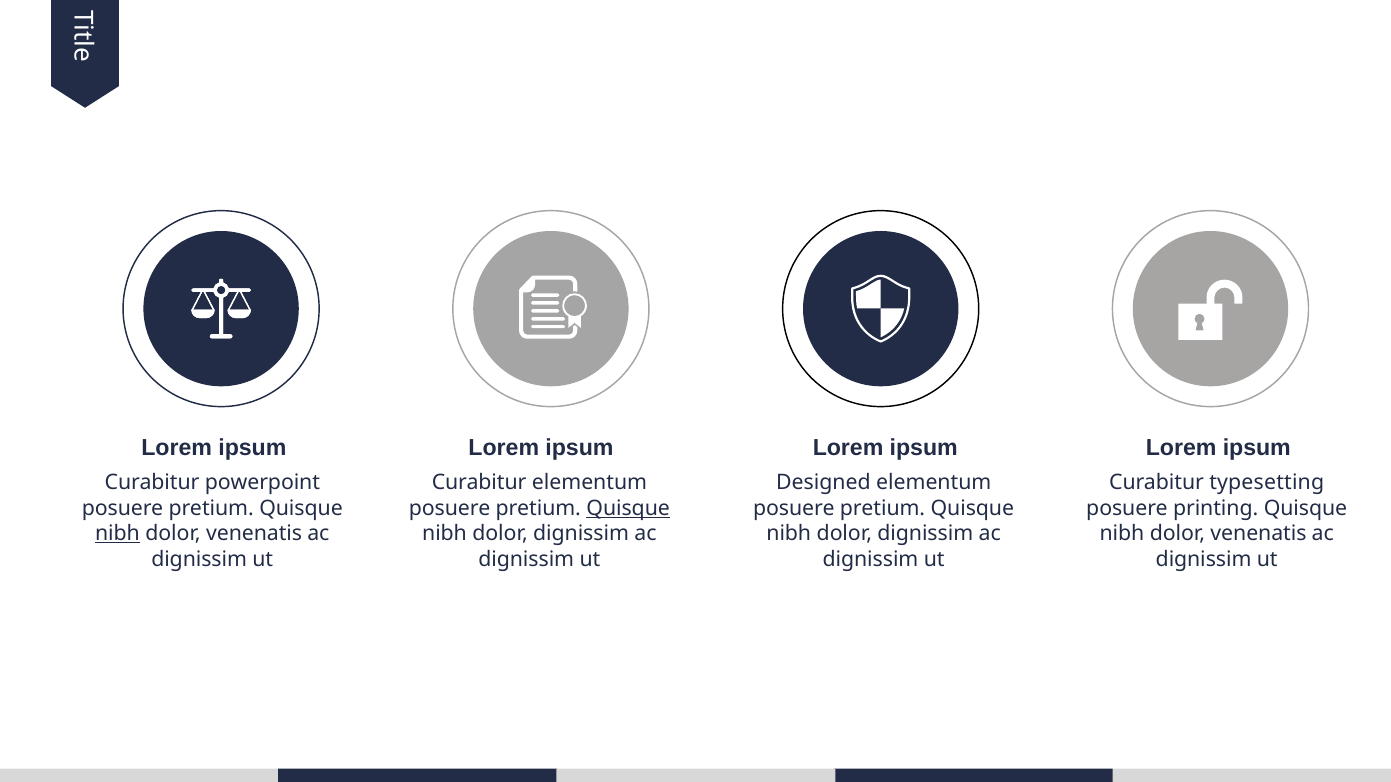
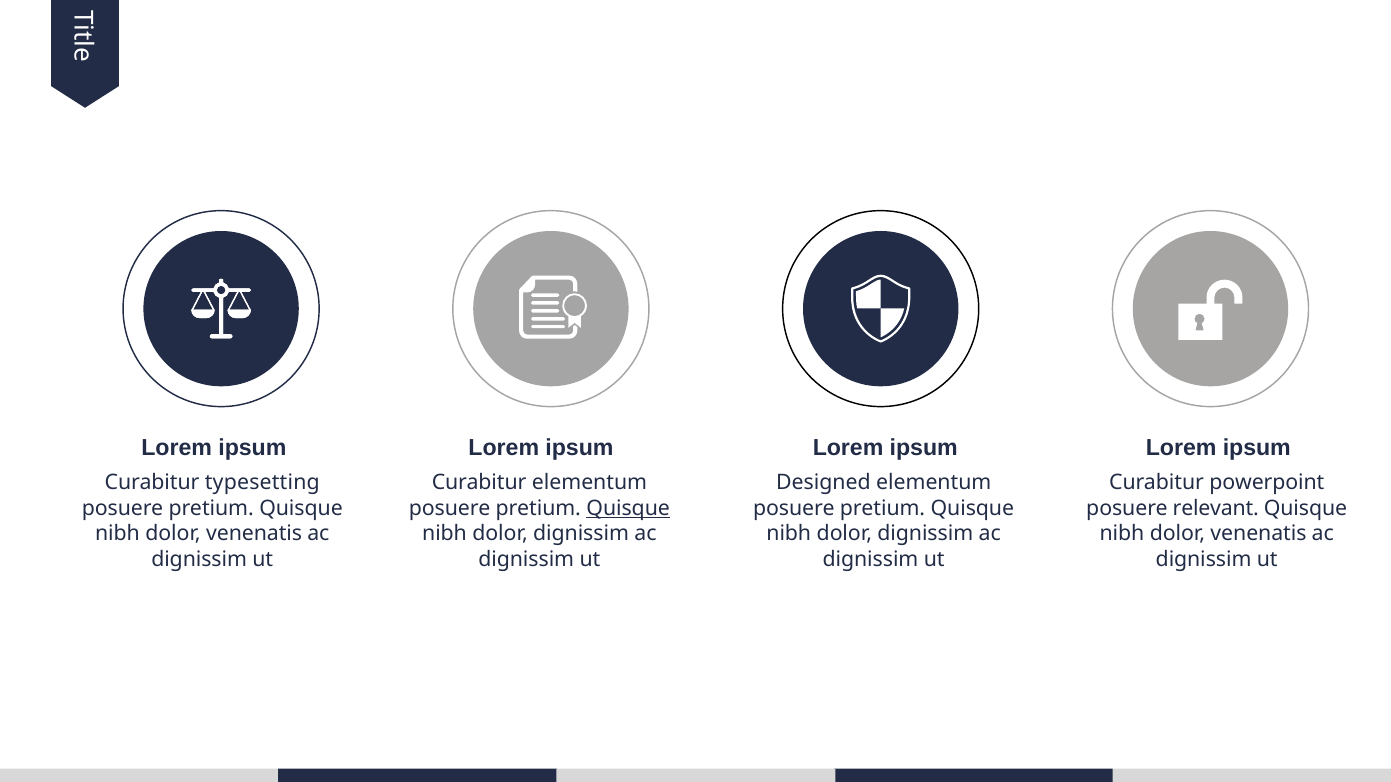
powerpoint: powerpoint -> typesetting
typesetting: typesetting -> powerpoint
printing: printing -> relevant
nibh at (117, 534) underline: present -> none
